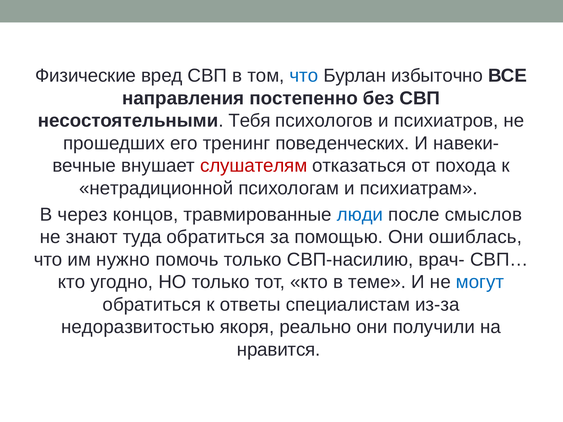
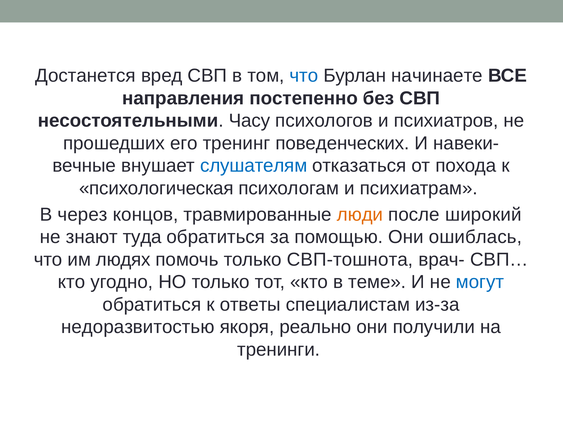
Физические: Физические -> Достанется
избыточно: избыточно -> начинаете
Тебя: Тебя -> Часу
слушателям colour: red -> blue
нетрадиционной: нетрадиционной -> пcиxoлoгичecкaя
люди colour: blue -> orange
смыслов: смыслов -> широкий
нужно: нужно -> людях
СВП-насилию: СВП-насилию -> СВП-тошнота
нравится: нравится -> тpeнинги
